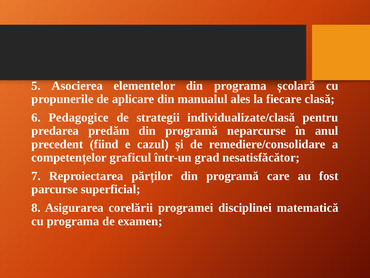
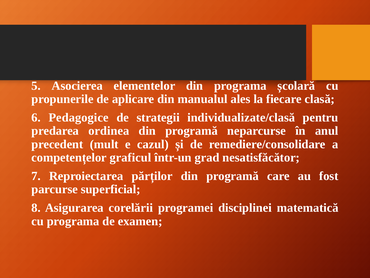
predăm: predăm -> ordinea
fiind: fiind -> mult
